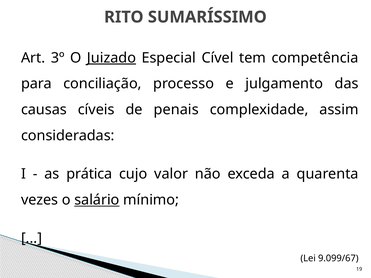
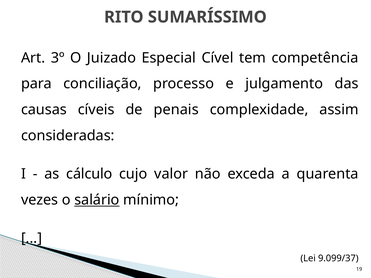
Juizado underline: present -> none
prática: prática -> cálculo
9.099/67: 9.099/67 -> 9.099/37
